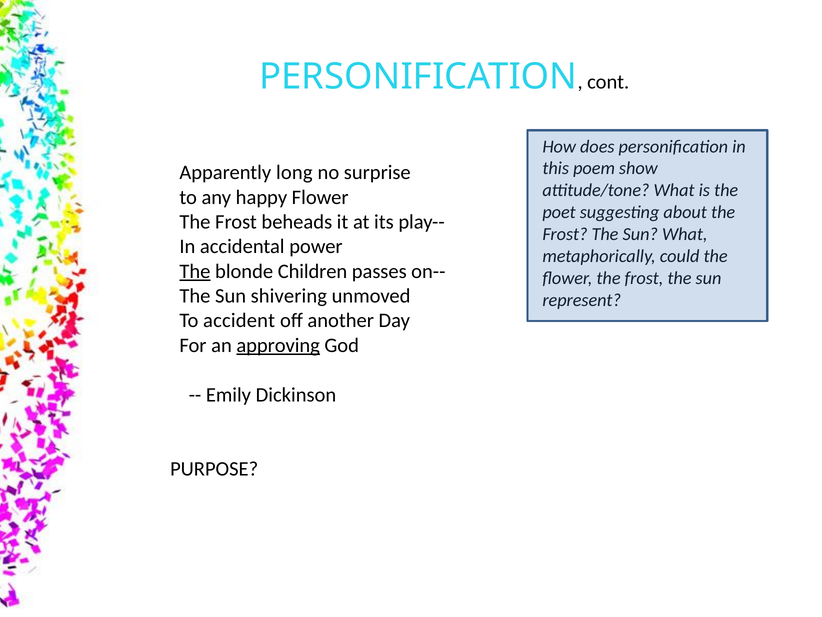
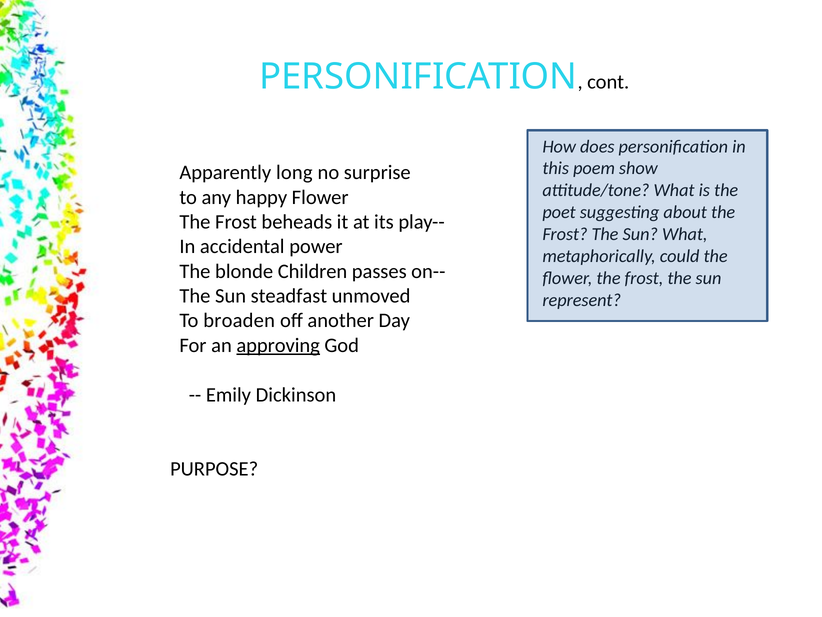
The at (195, 271) underline: present -> none
shivering: shivering -> steadfast
accident: accident -> broaden
